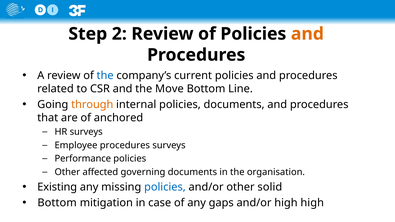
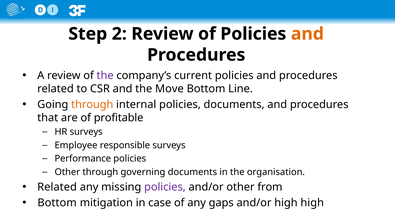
the at (105, 76) colour: blue -> purple
anchored: anchored -> profitable
Employee procedures: procedures -> responsible
Other affected: affected -> through
Existing at (57, 187): Existing -> Related
policies at (165, 187) colour: blue -> purple
solid: solid -> from
